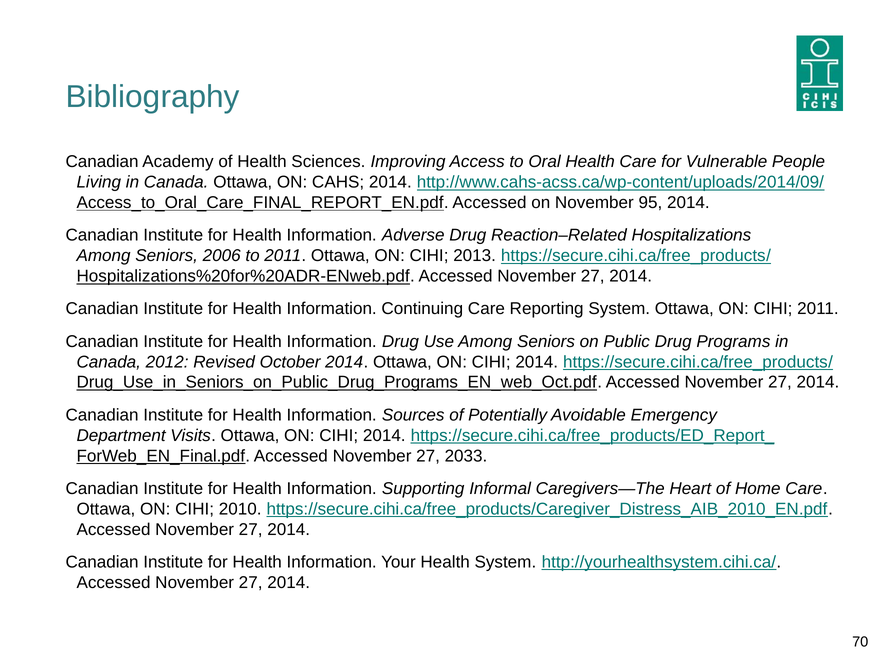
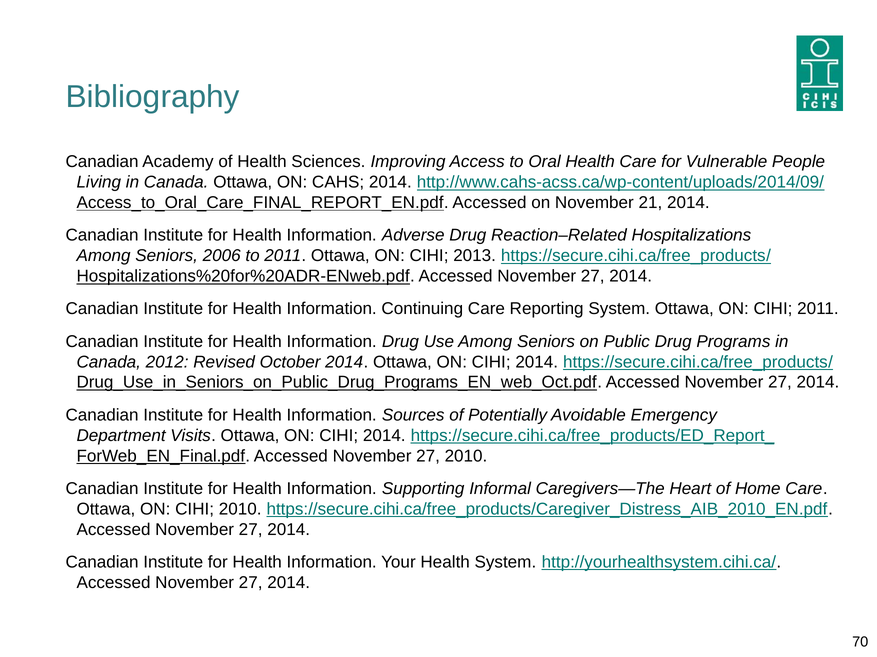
95: 95 -> 21
27 2033: 2033 -> 2010
